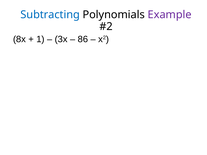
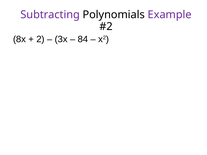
Subtracting colour: blue -> purple
1: 1 -> 2
86: 86 -> 84
